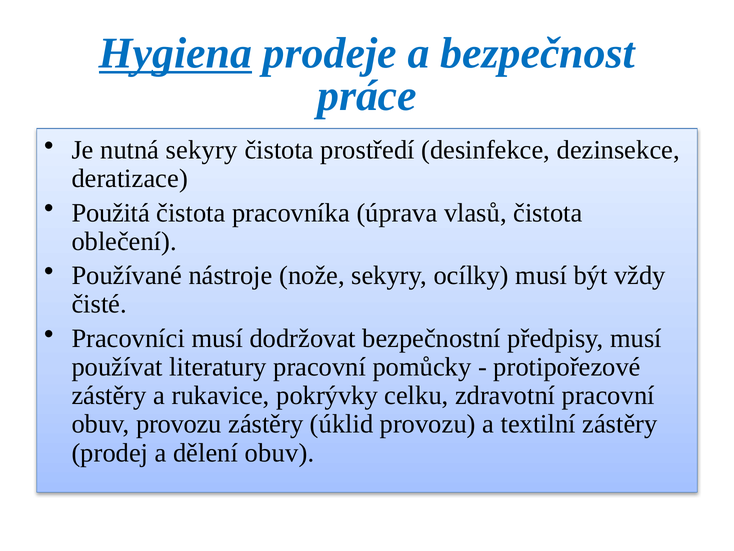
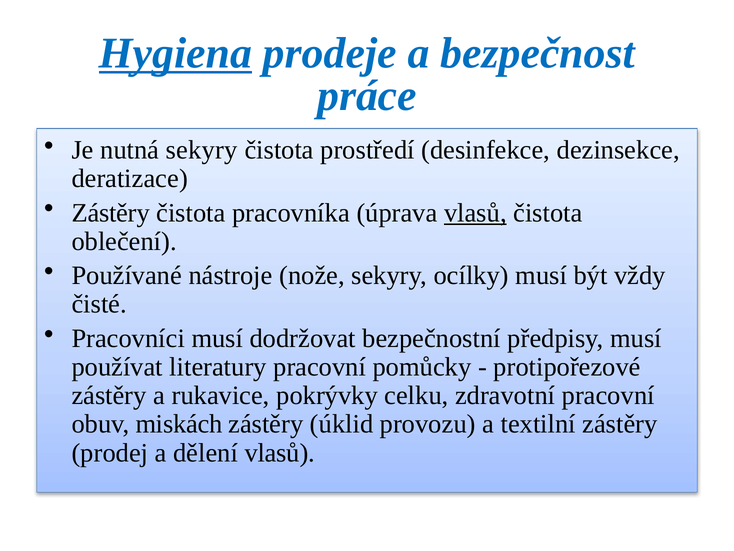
Použitá at (111, 213): Použitá -> Zástěry
vlasů at (475, 213) underline: none -> present
obuv provozu: provozu -> miskách
dělení obuv: obuv -> vlasů
